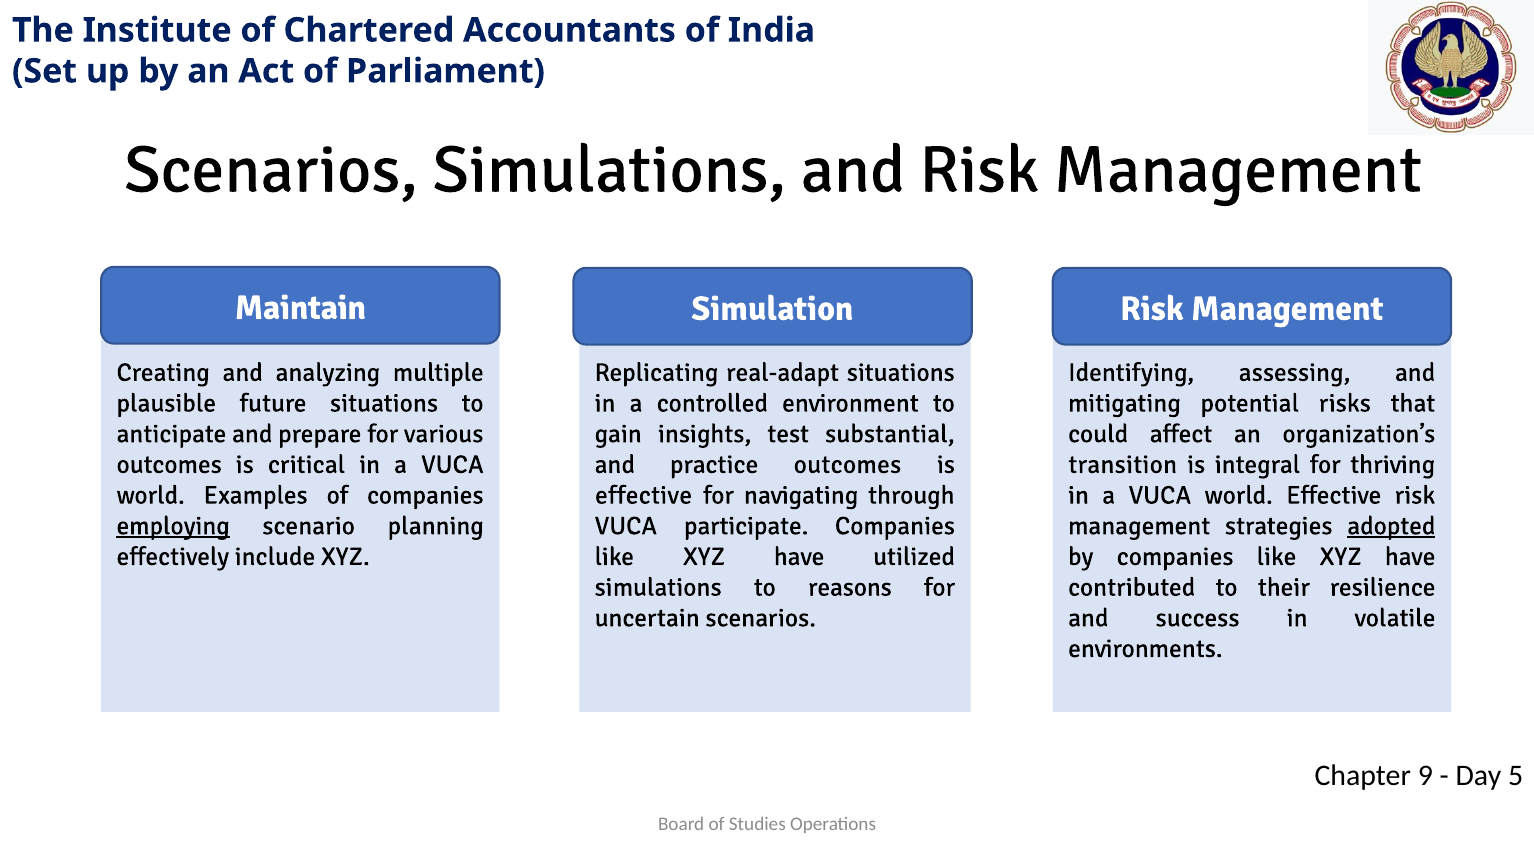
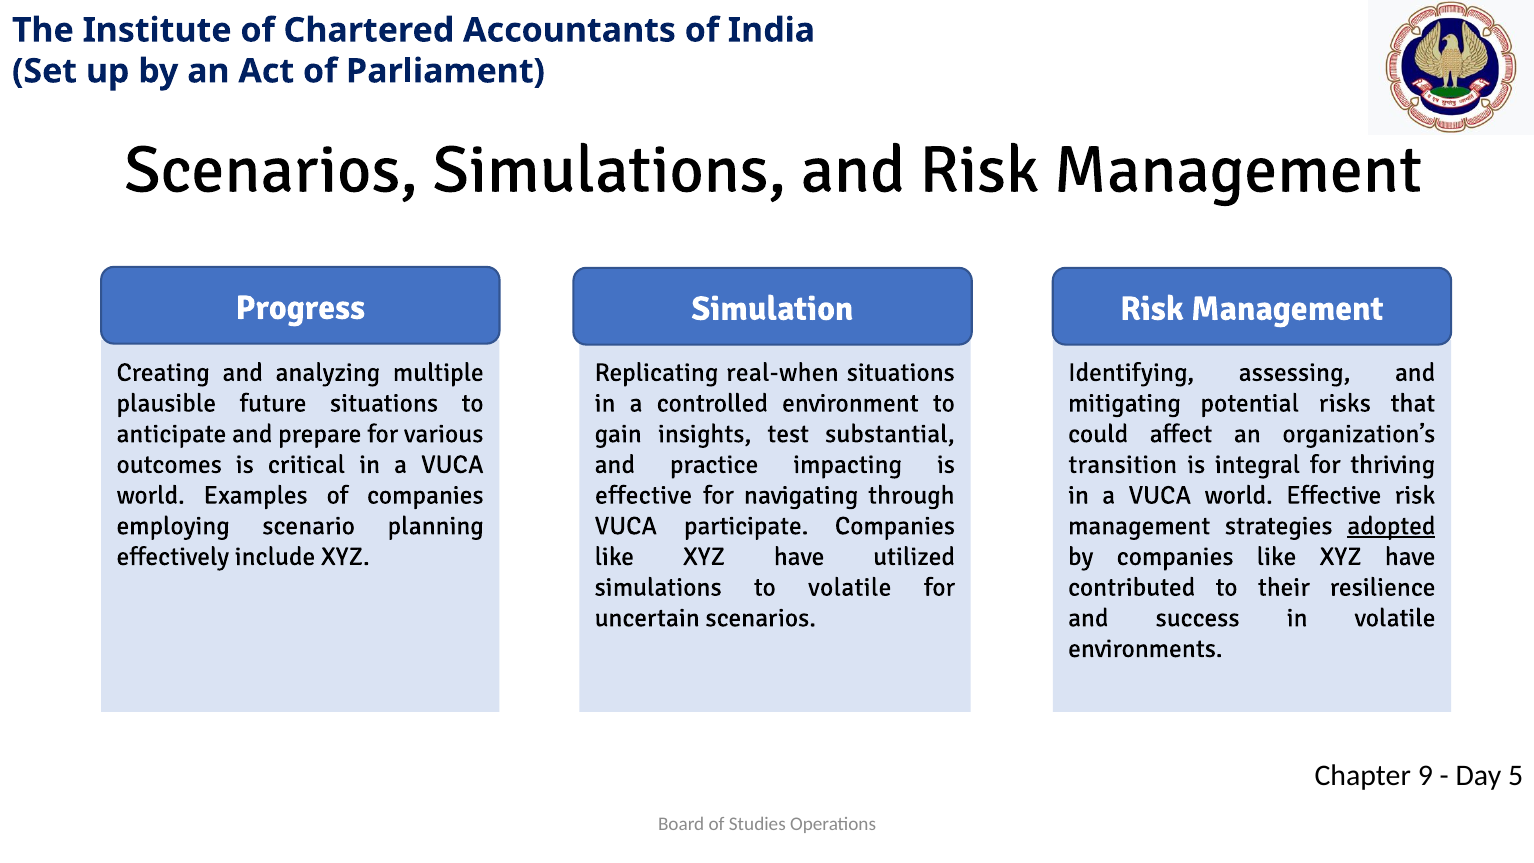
Maintain: Maintain -> Progress
real-adapt: real-adapt -> real-when
practice outcomes: outcomes -> impacting
employing underline: present -> none
to reasons: reasons -> volatile
